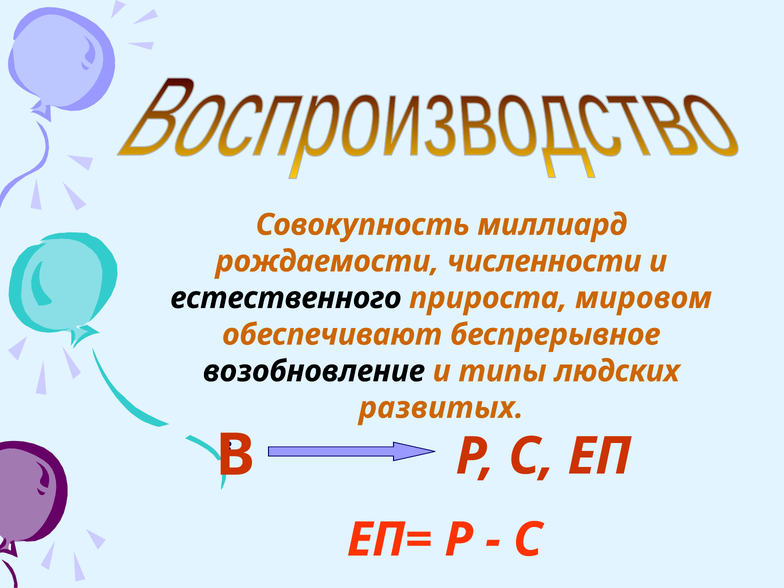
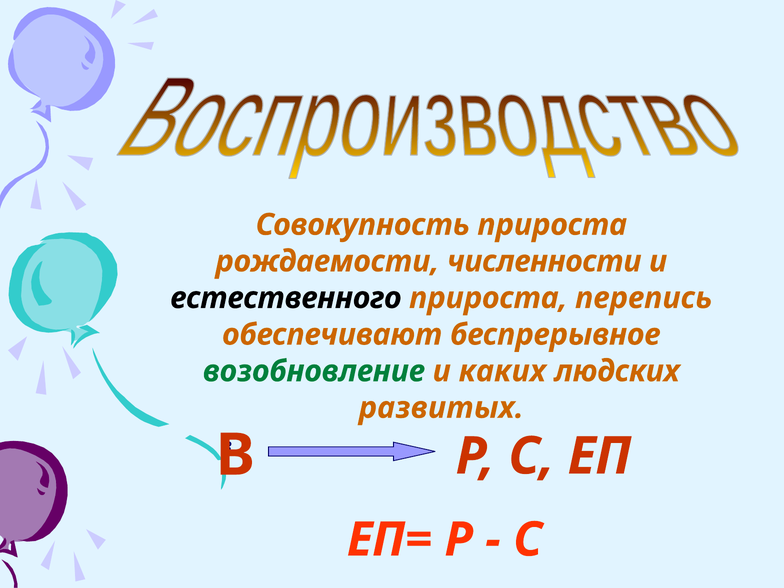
Совокупность миллиард: миллиард -> прироста
мировом: мировом -> перепись
возобновление colour: black -> green
типы: типы -> каких
